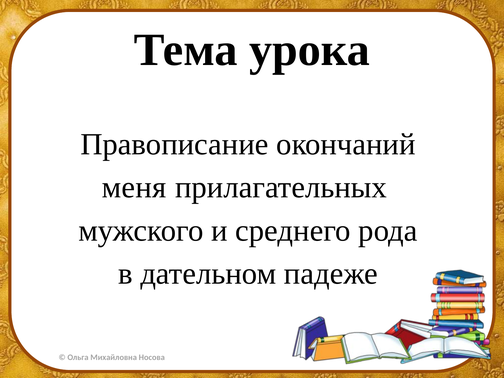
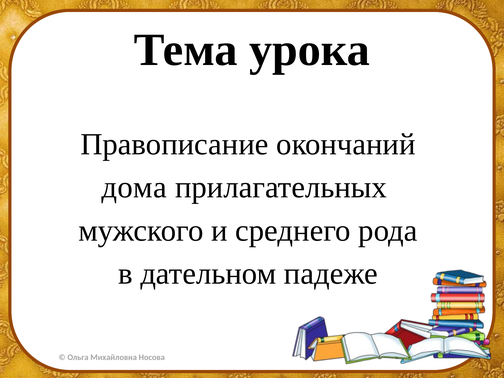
меня: меня -> дома
